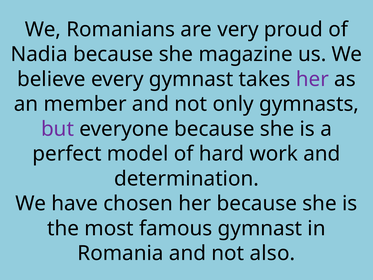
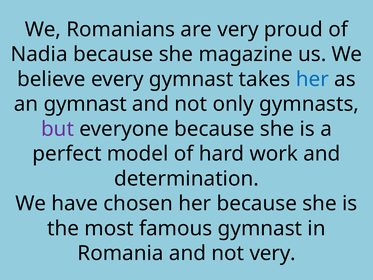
her at (312, 79) colour: purple -> blue
an member: member -> gymnast
not also: also -> very
